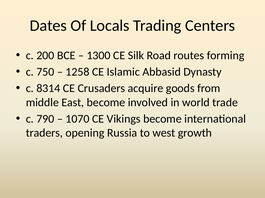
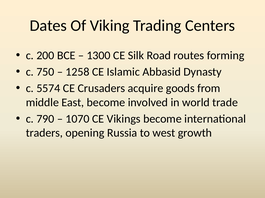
Locals: Locals -> Viking
8314: 8314 -> 5574
